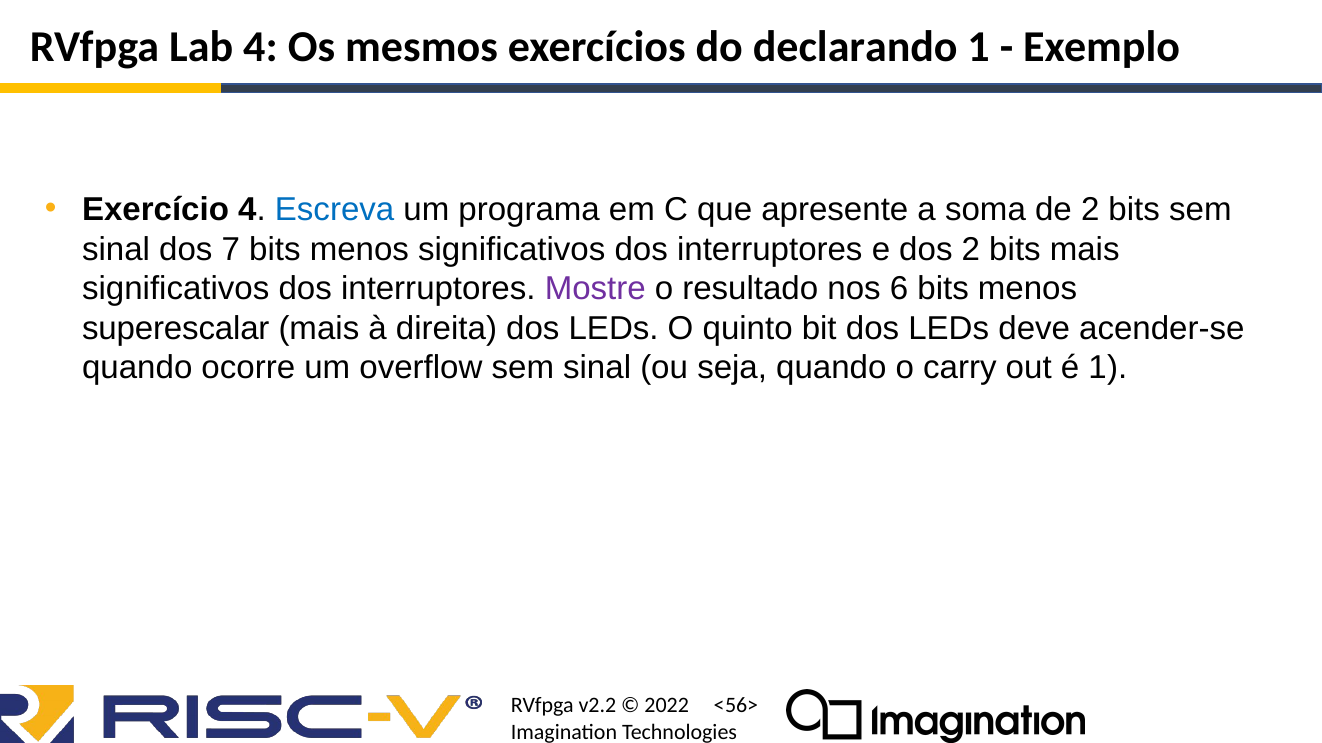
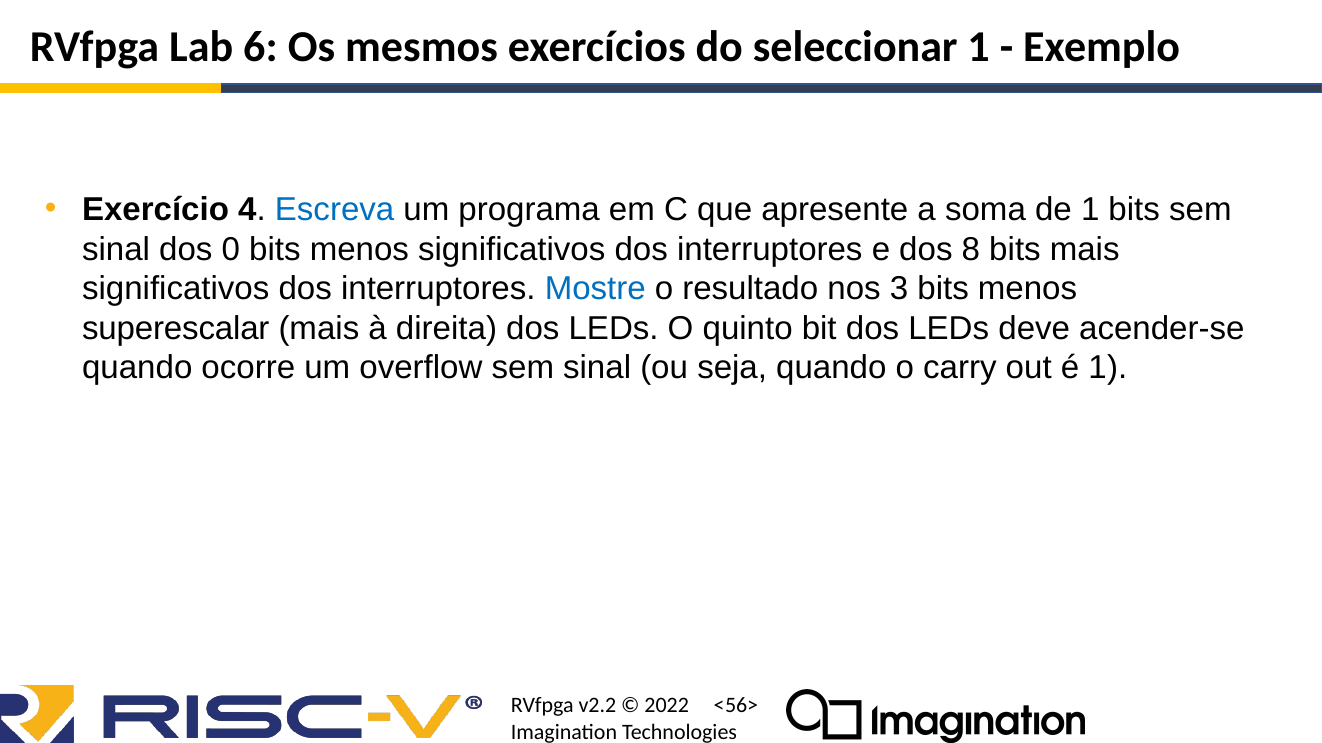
Lab 4: 4 -> 6
declarando: declarando -> seleccionar
de 2: 2 -> 1
7: 7 -> 0
dos 2: 2 -> 8
Mostre colour: purple -> blue
6: 6 -> 3
